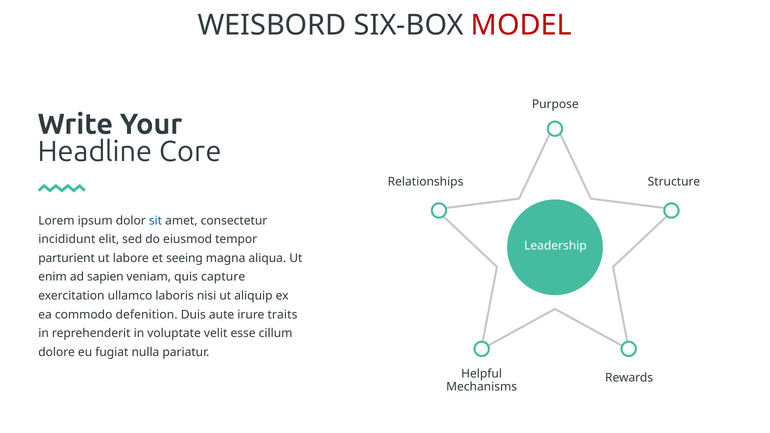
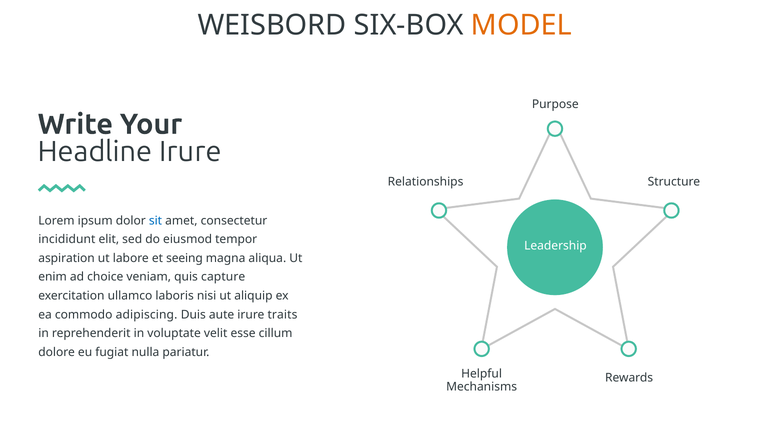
MODEL colour: red -> orange
Headline Core: Core -> Irure
parturient: parturient -> aspiration
sapien: sapien -> choice
defenition: defenition -> adipiscing
